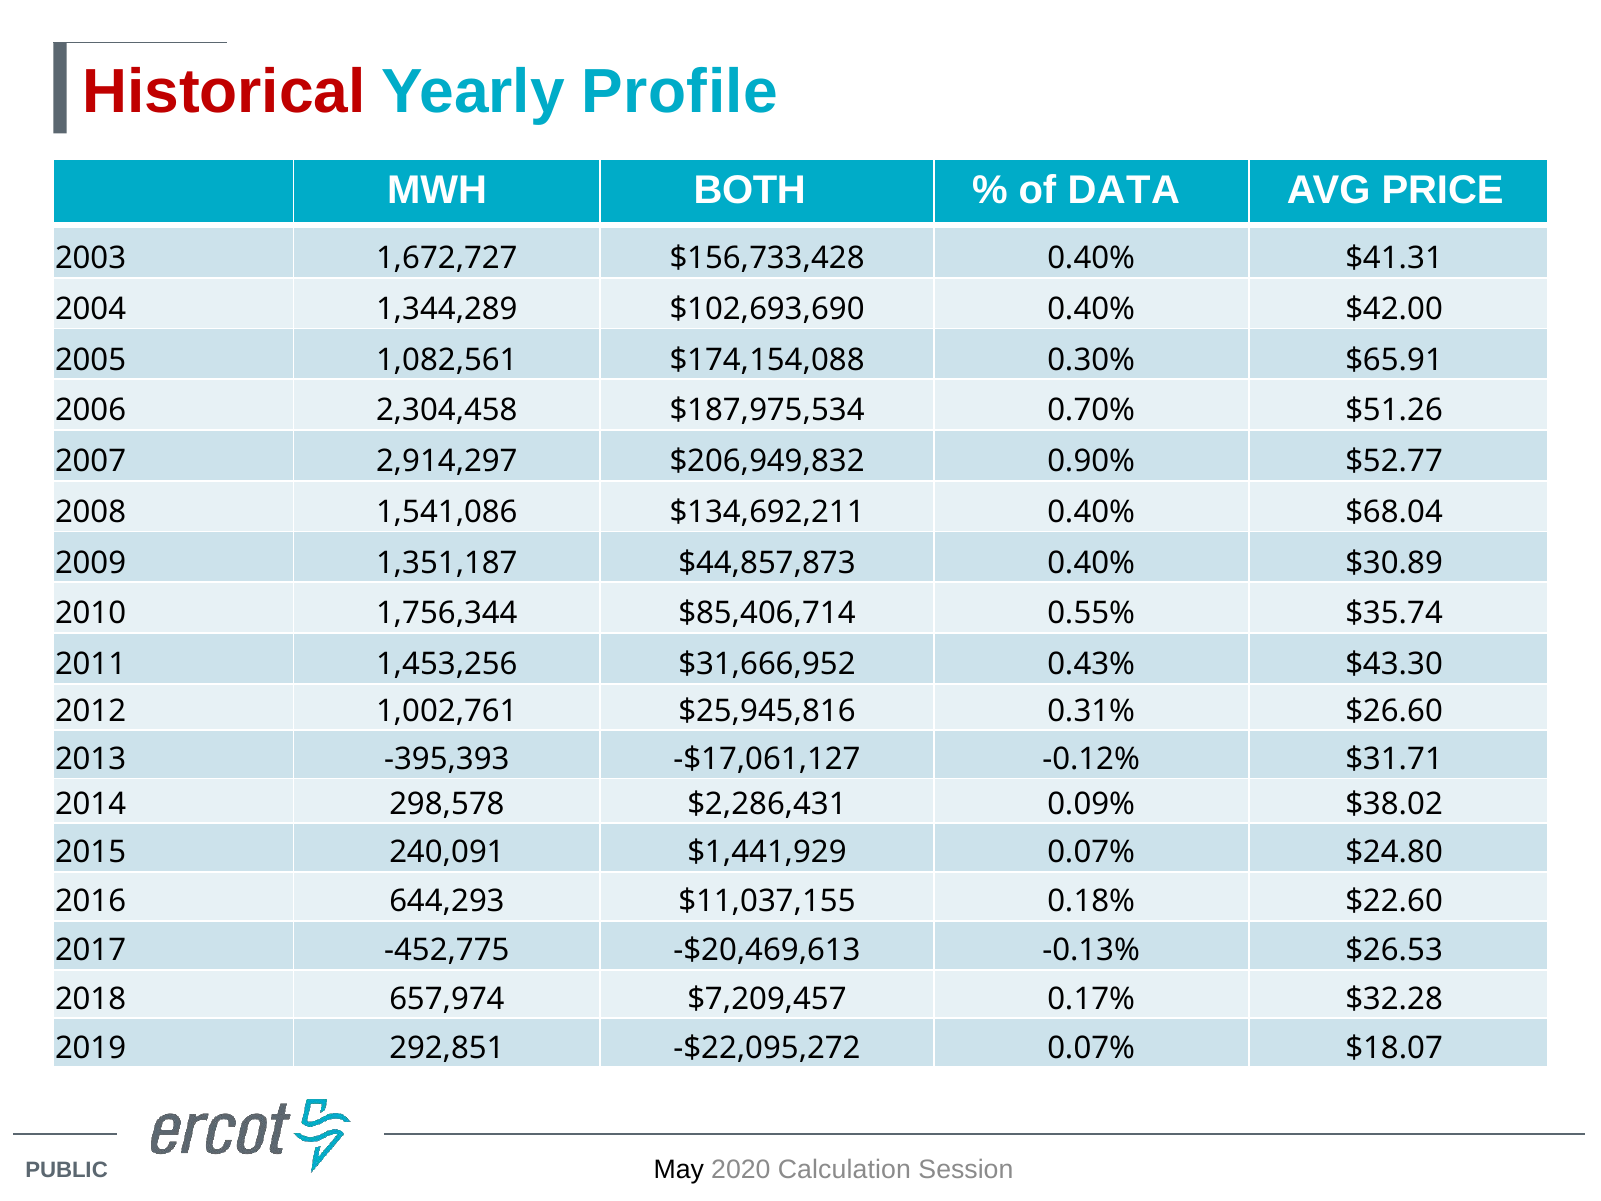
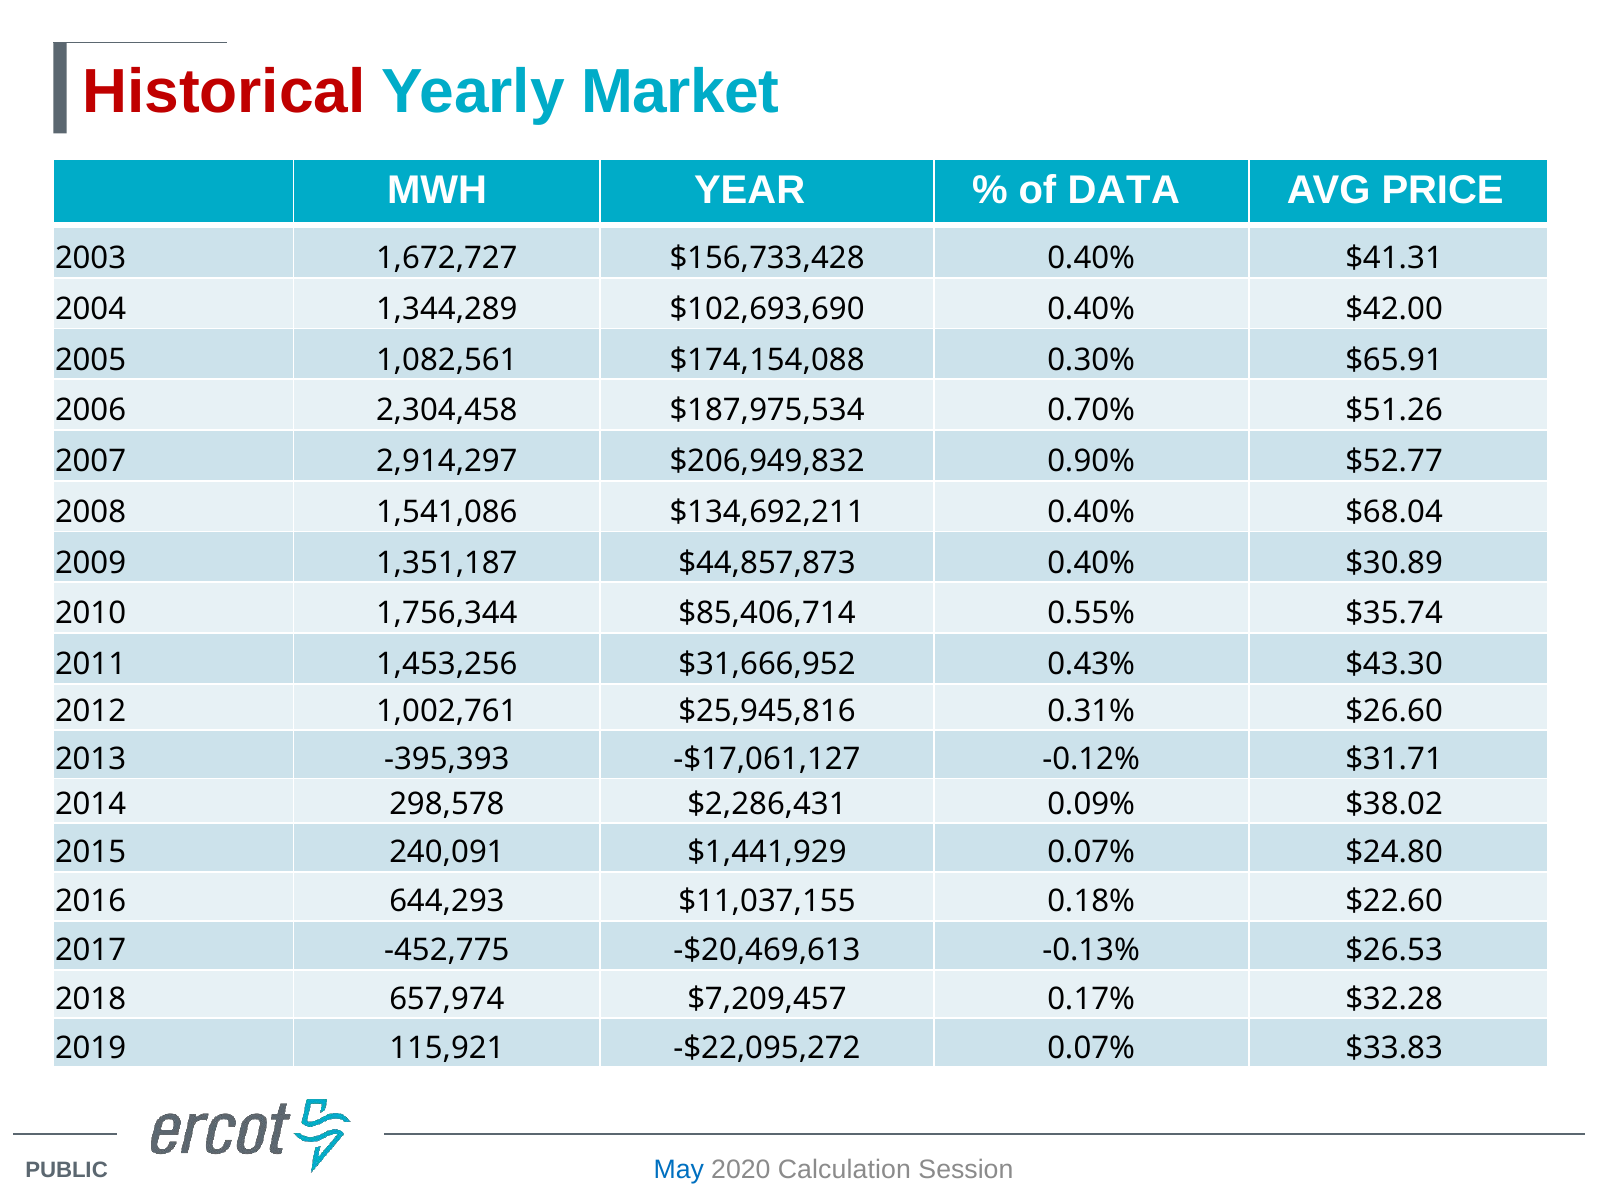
Profile: Profile -> Market
BOTH: BOTH -> YEAR
292,851: 292,851 -> 115,921
$18.07: $18.07 -> $33.83
May colour: black -> blue
